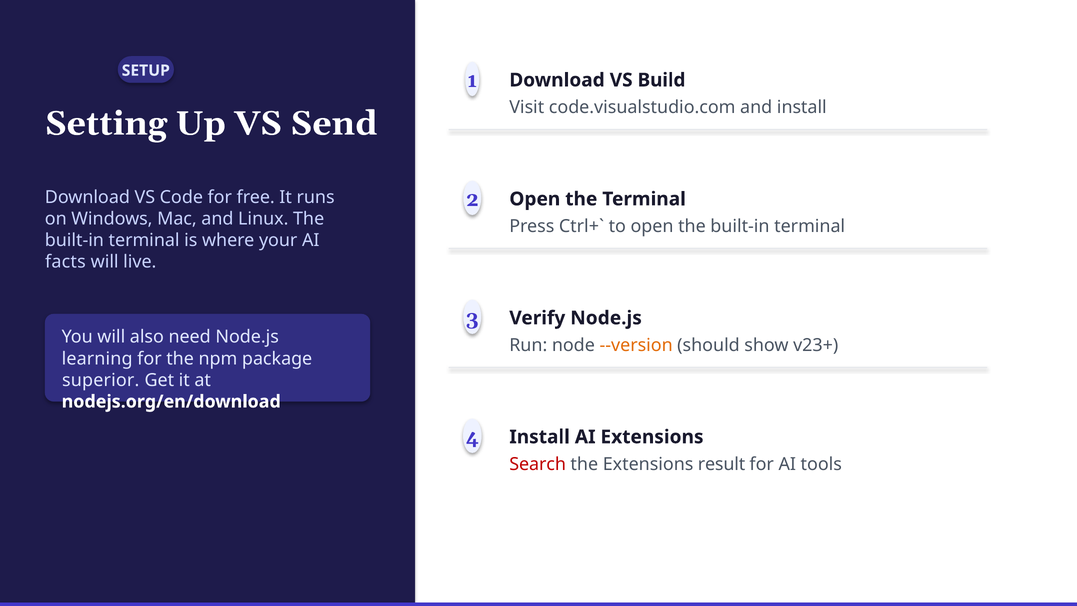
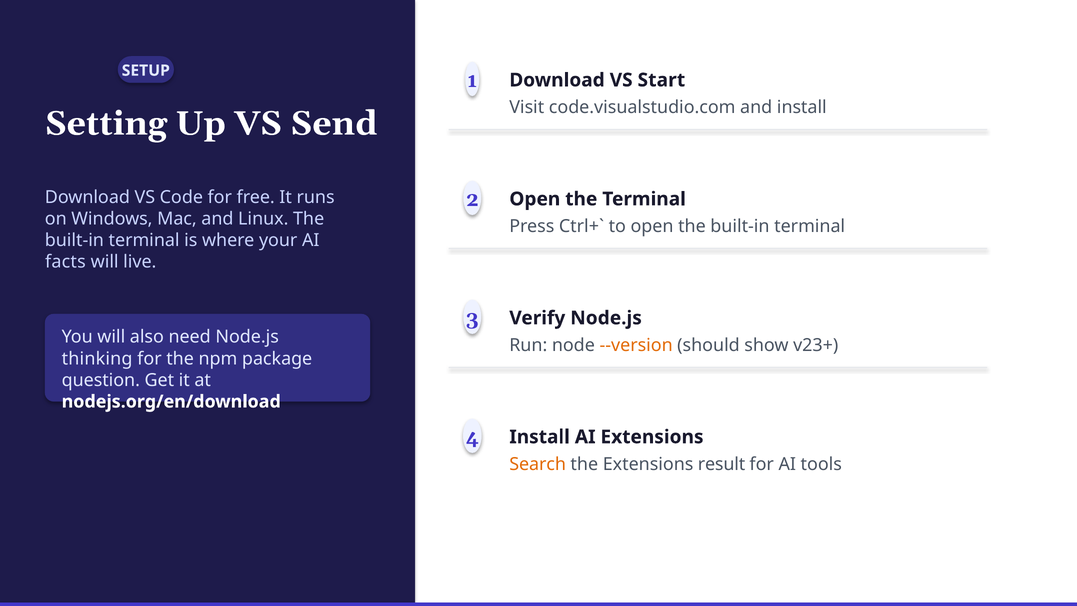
Build: Build -> Start
learning: learning -> thinking
superior: superior -> question
Search colour: red -> orange
